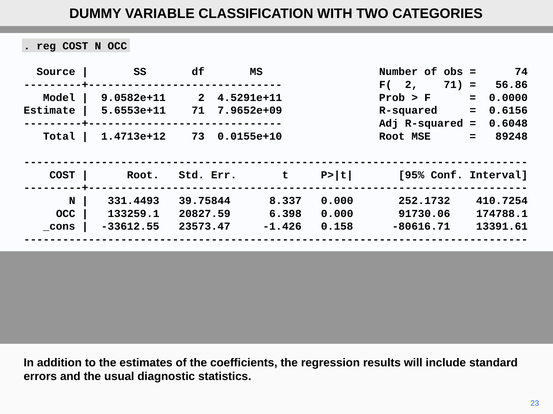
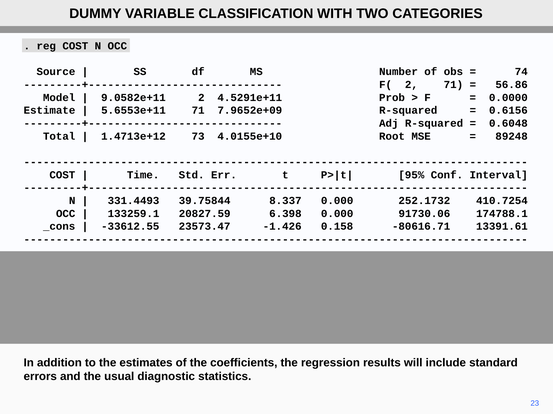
0.0155e+10: 0.0155e+10 -> 4.0155e+10
Root at (143, 175): Root -> Time
